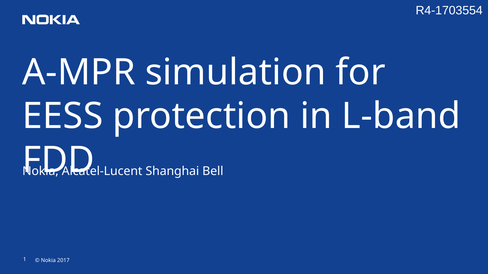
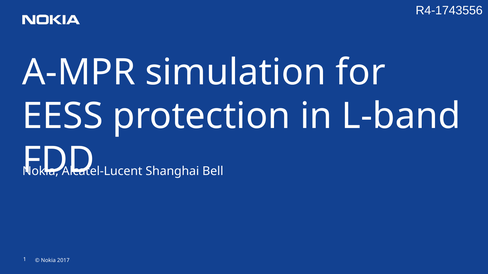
R4-1703554: R4-1703554 -> R4-1743556
